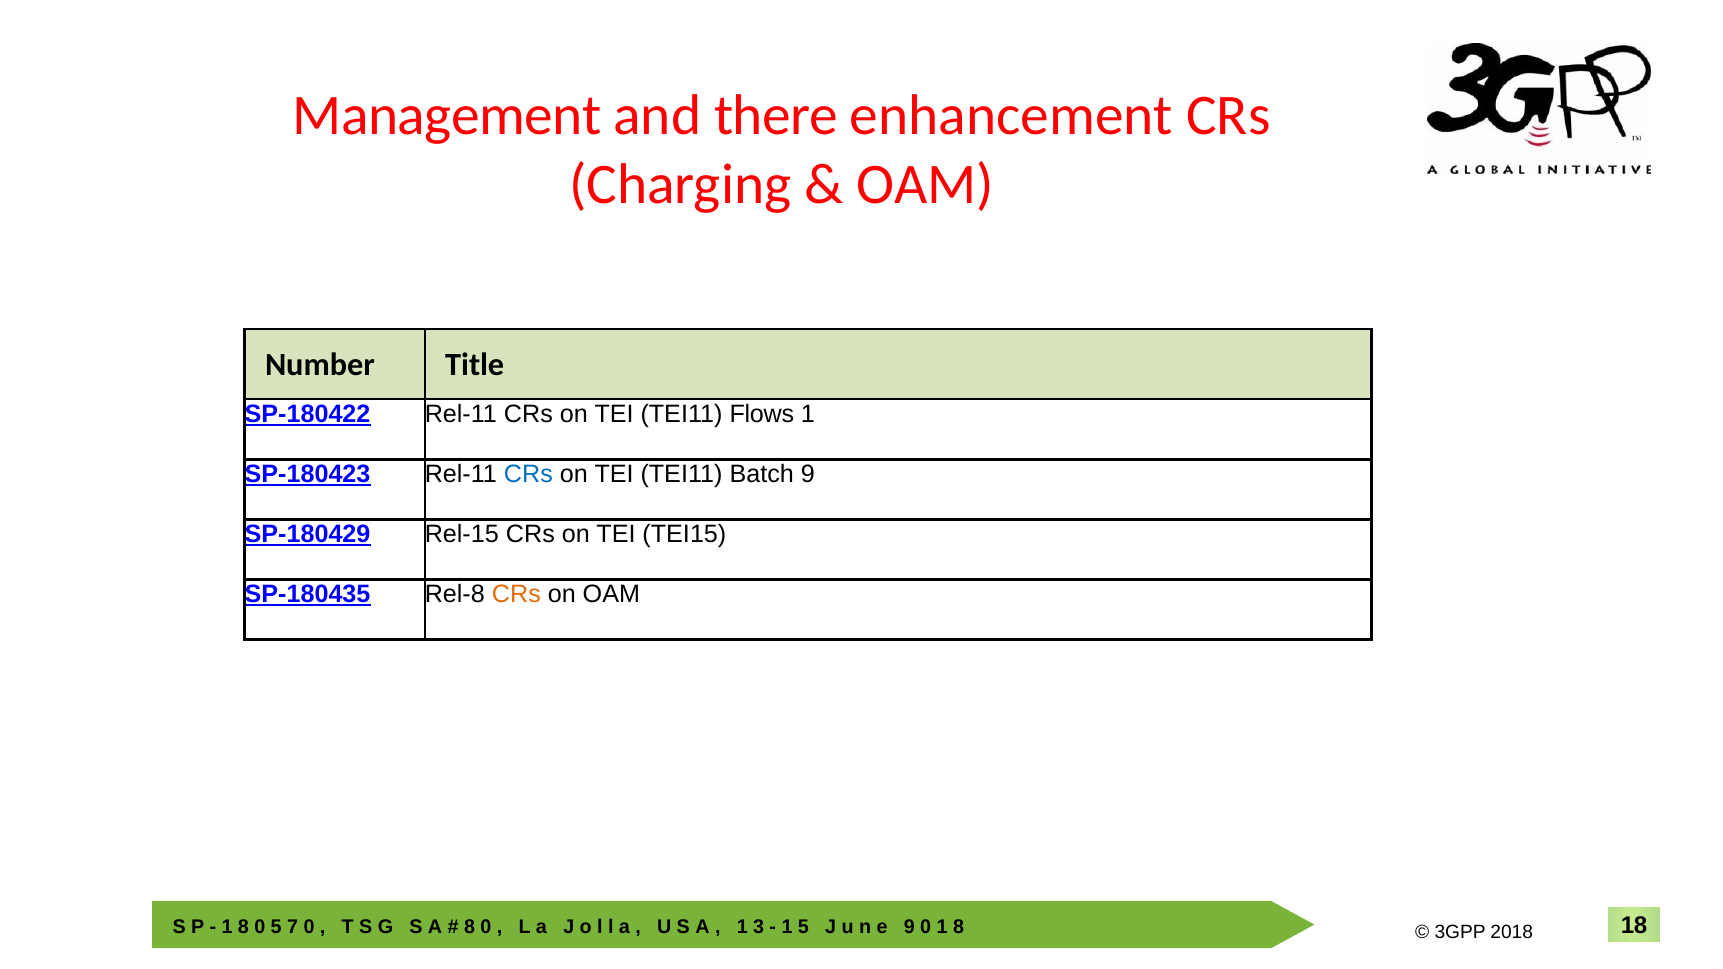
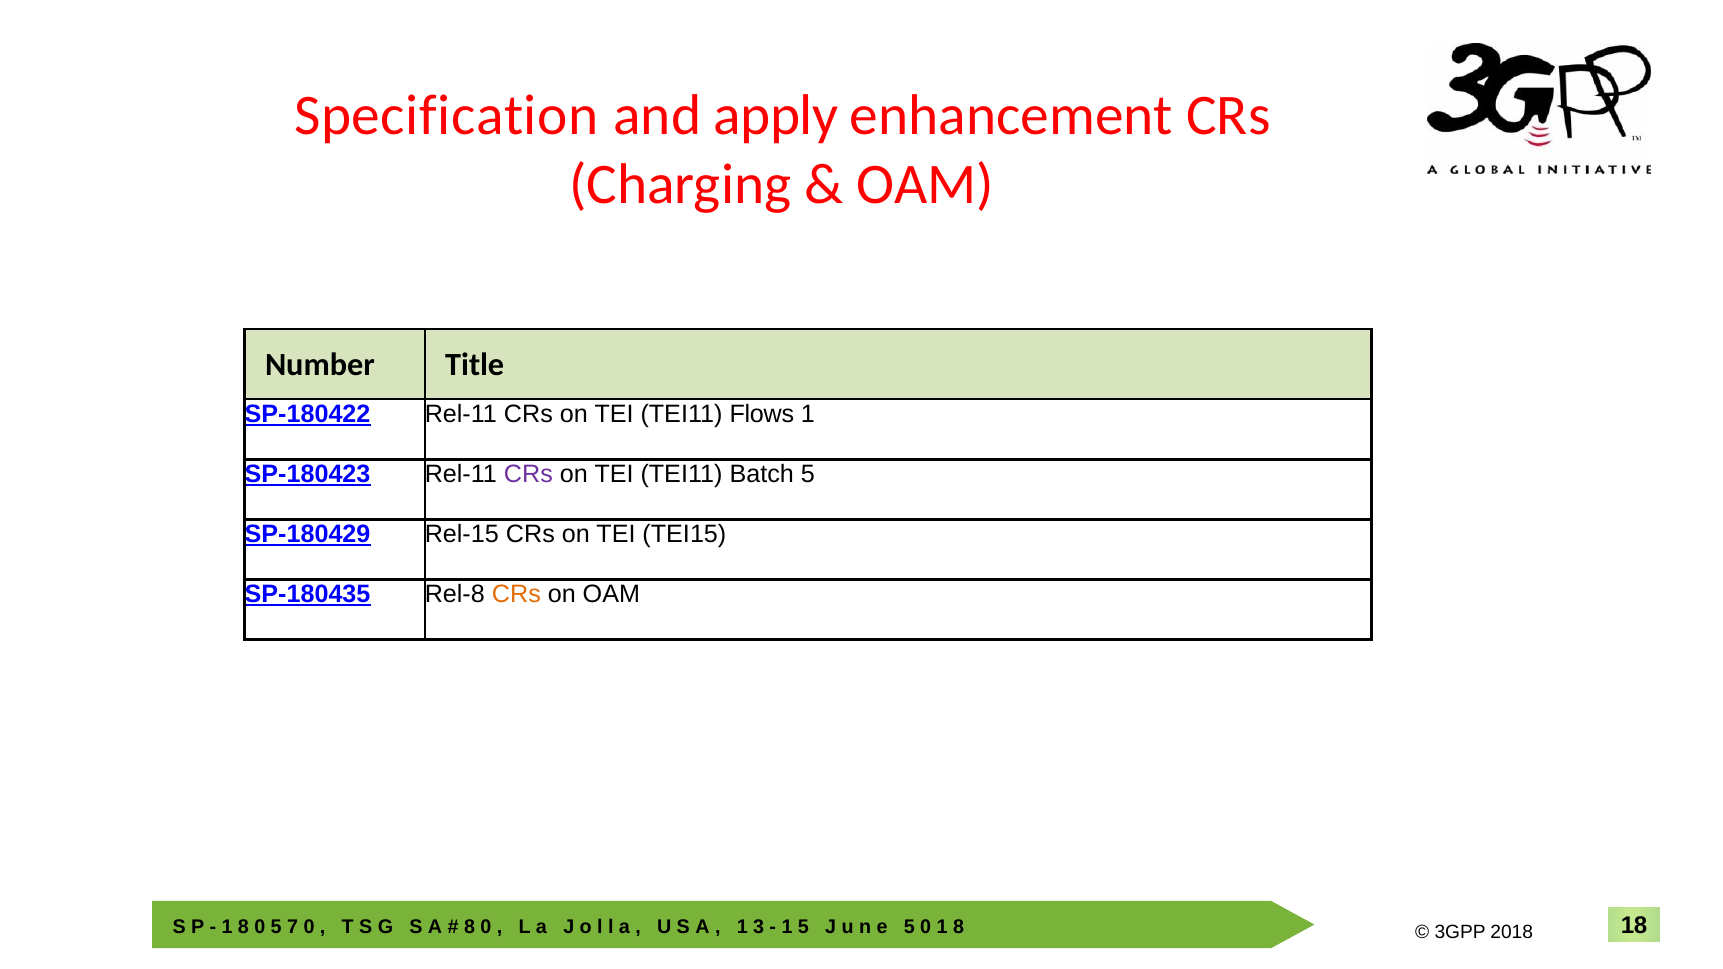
Management: Management -> Specification
there: there -> apply
CRs at (528, 474) colour: blue -> purple
Batch 9: 9 -> 5
9 at (909, 927): 9 -> 5
